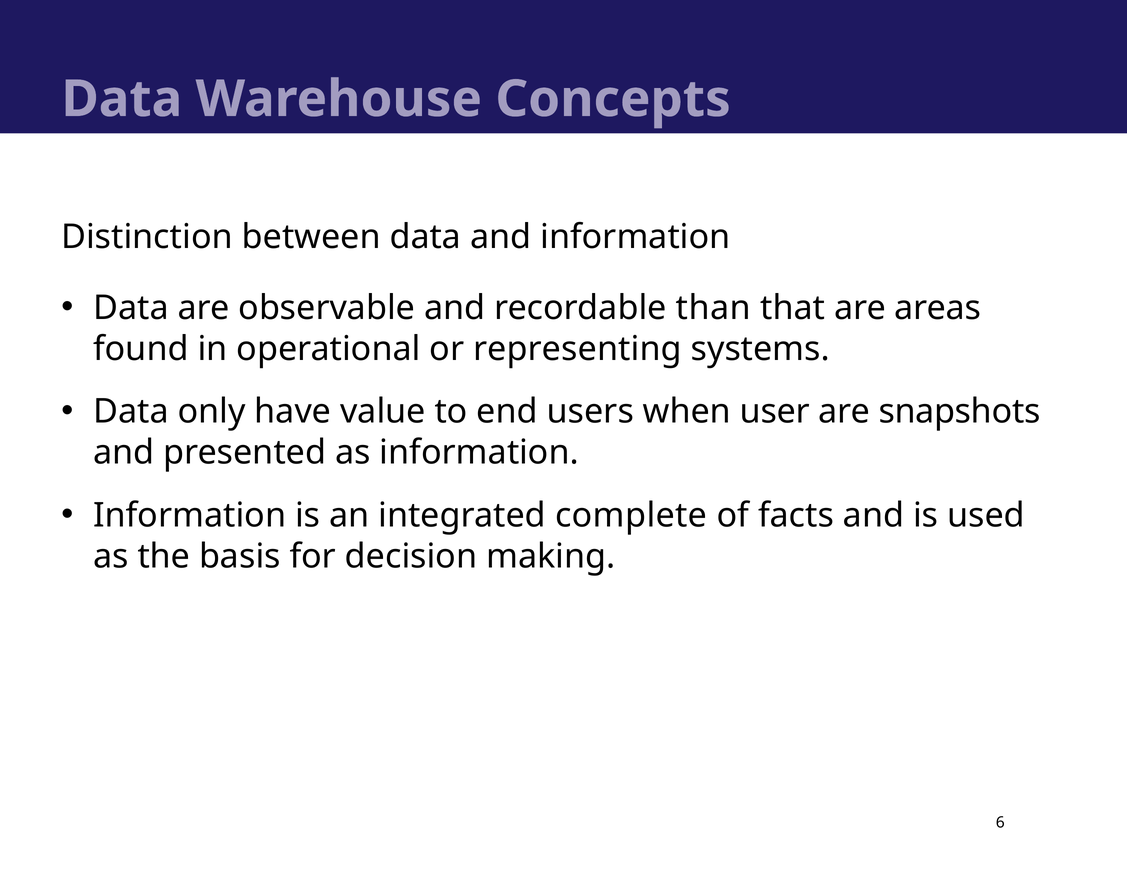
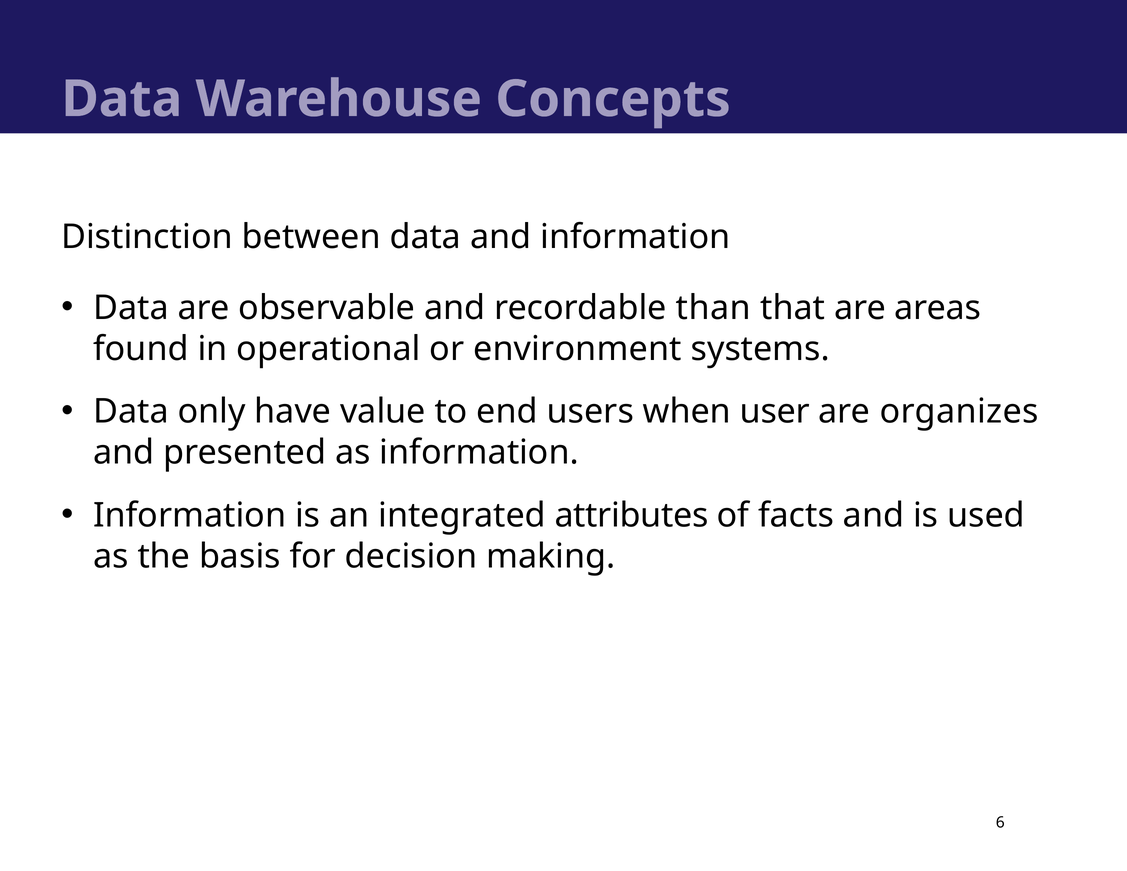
representing: representing -> environment
snapshots: snapshots -> organizes
complete: complete -> attributes
